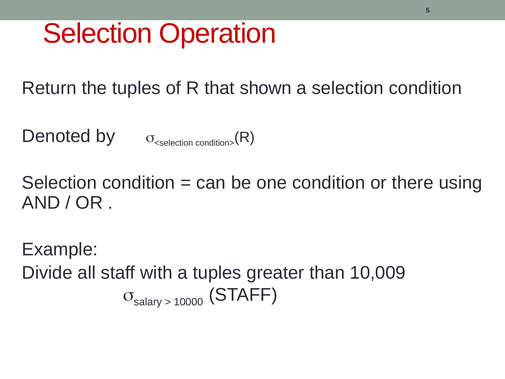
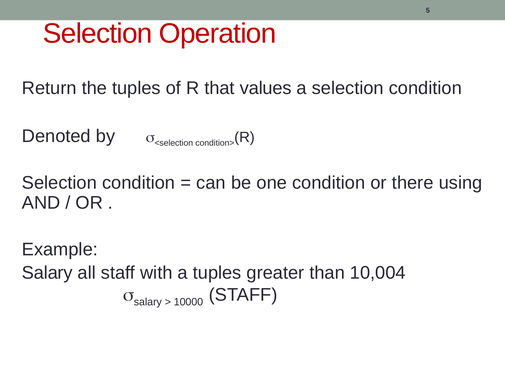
shown: shown -> values
Divide at (47, 272): Divide -> Salary
10,009: 10,009 -> 10,004
